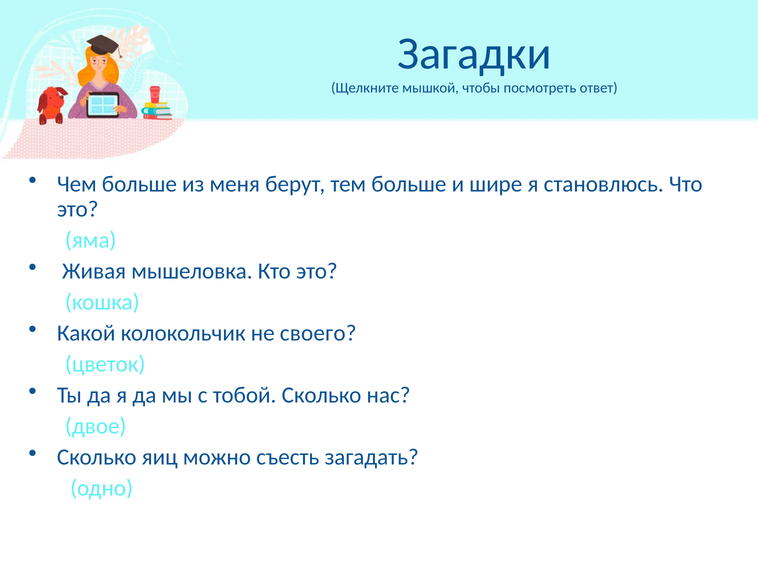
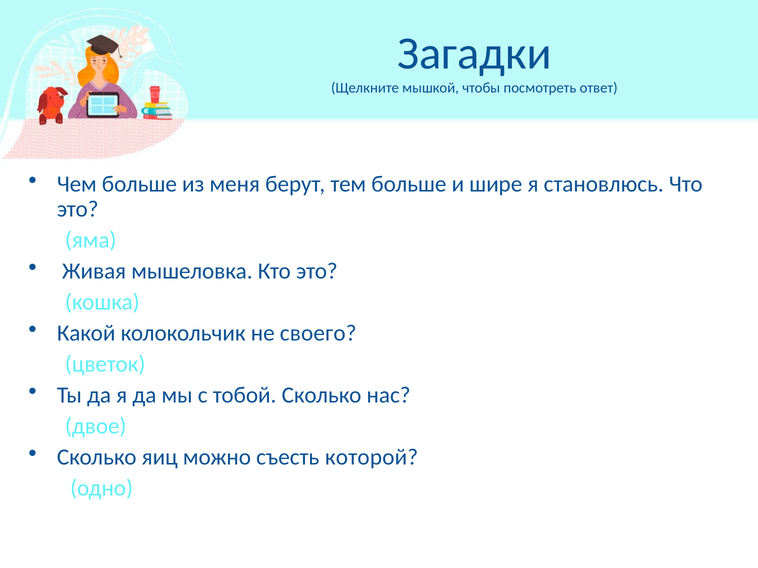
загадать: загадать -> которой
